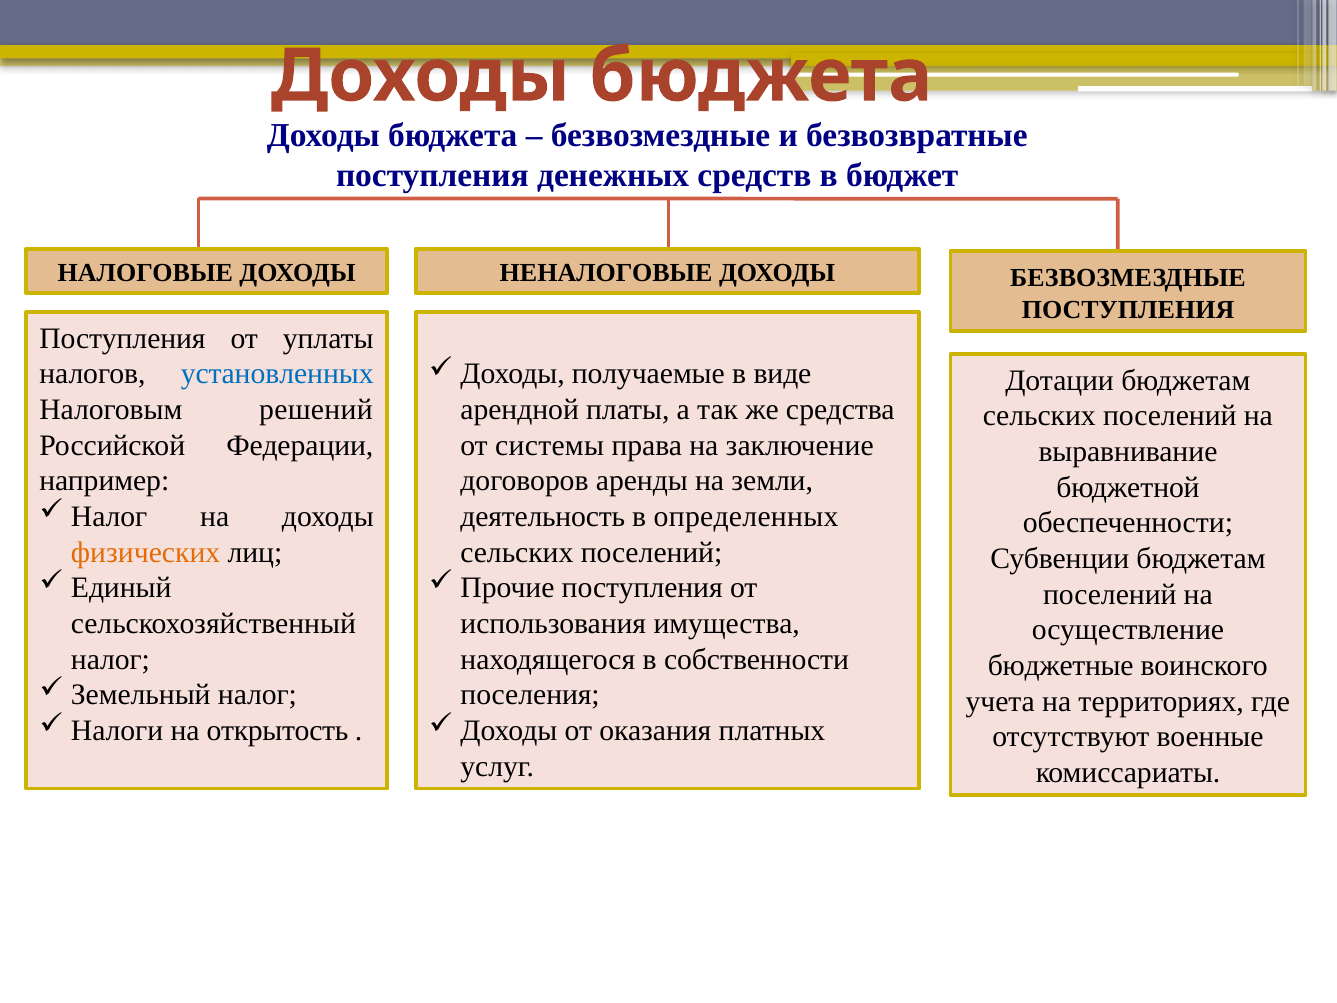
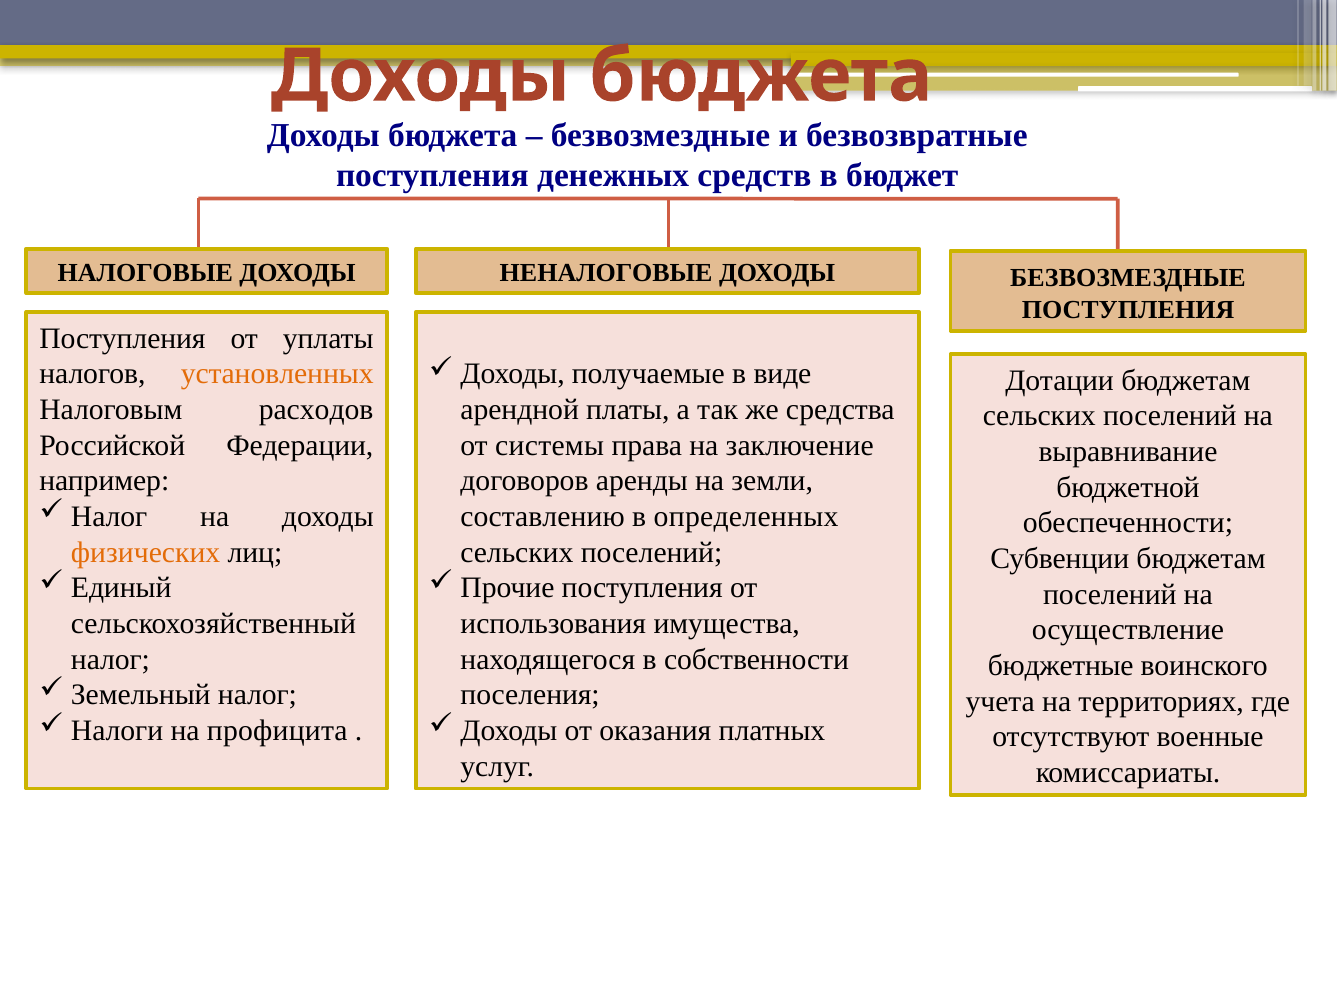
установленных colour: blue -> orange
решений: решений -> расходов
деятельность: деятельность -> составлению
открытость: открытость -> профицита
